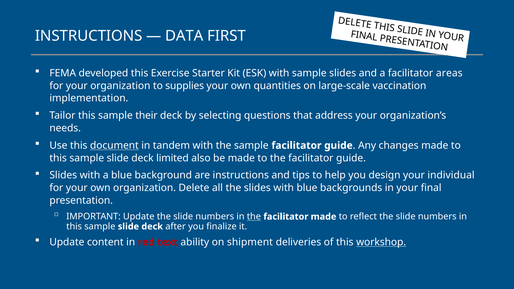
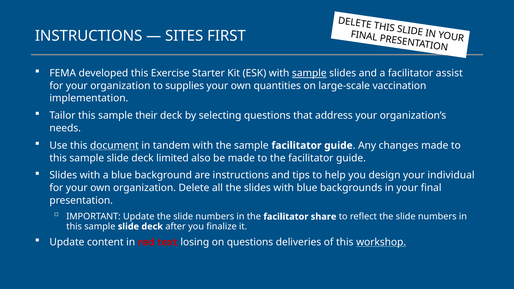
DATA: DATA -> SITES
sample at (309, 73) underline: none -> present
areas: areas -> assist
the at (254, 217) underline: present -> none
facilitator made: made -> share
ability: ability -> losing
on shipment: shipment -> questions
